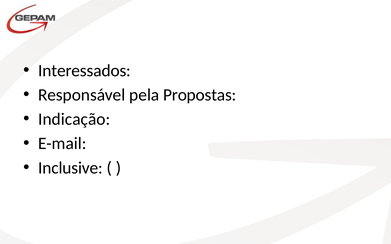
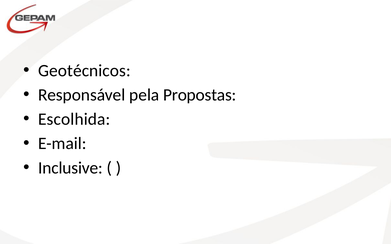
Interessados: Interessados -> Geotécnicos
Indicação: Indicação -> Escolhida
